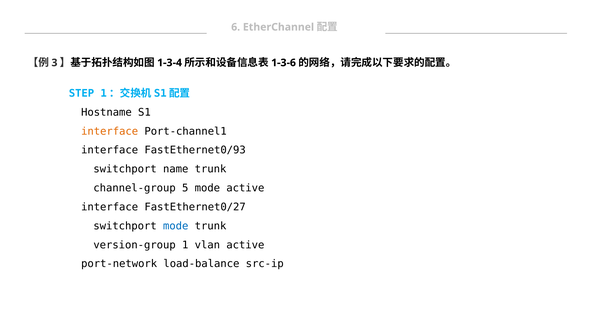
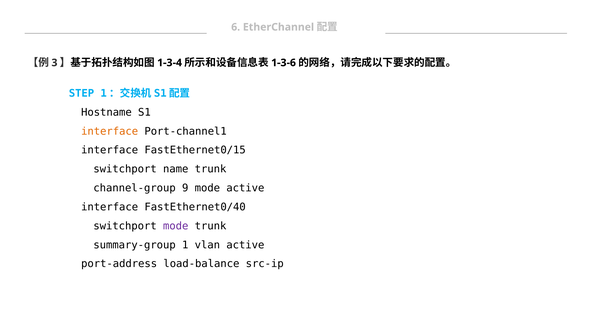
FastEthernet0/93: FastEthernet0/93 -> FastEthernet0/15
5: 5 -> 9
FastEthernet0/27: FastEthernet0/27 -> FastEthernet0/40
mode at (176, 226) colour: blue -> purple
version-group: version-group -> summary-group
port-network: port-network -> port-address
